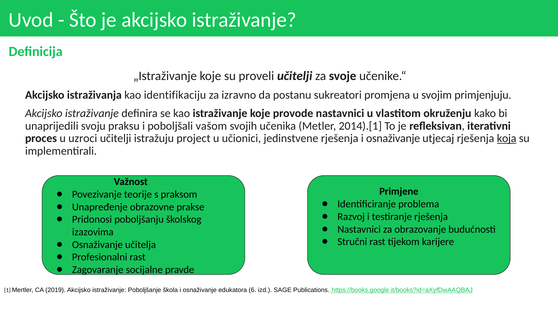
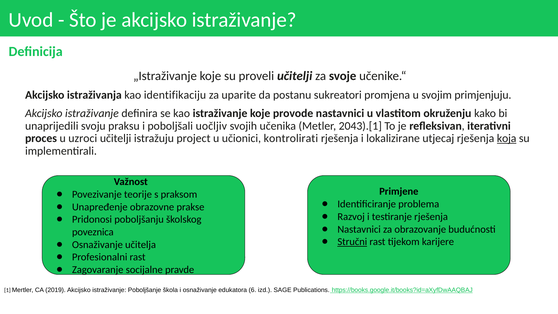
izravno: izravno -> uparite
vašom: vašom -> uočljiv
2014).[1: 2014).[1 -> 2043).[1
jedinstvene: jedinstvene -> kontrolirati
rješenja i osnaživanje: osnaživanje -> lokalizirane
izazovima: izazovima -> poveznica
Stručni underline: none -> present
